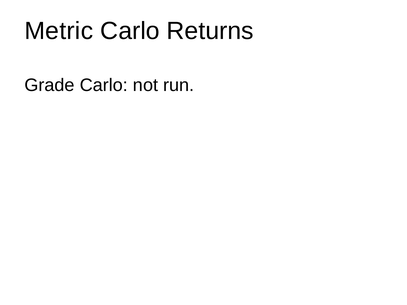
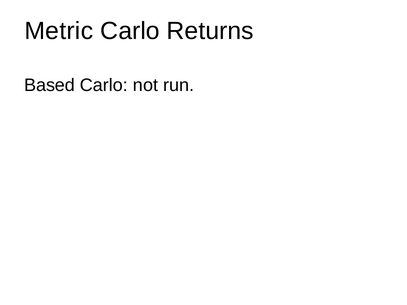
Grade: Grade -> Based
